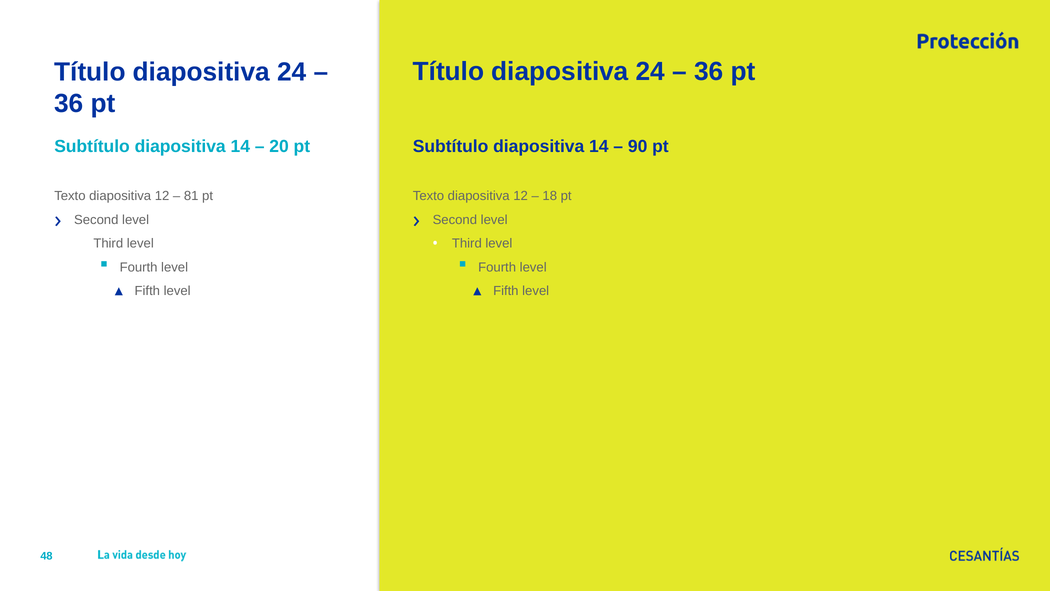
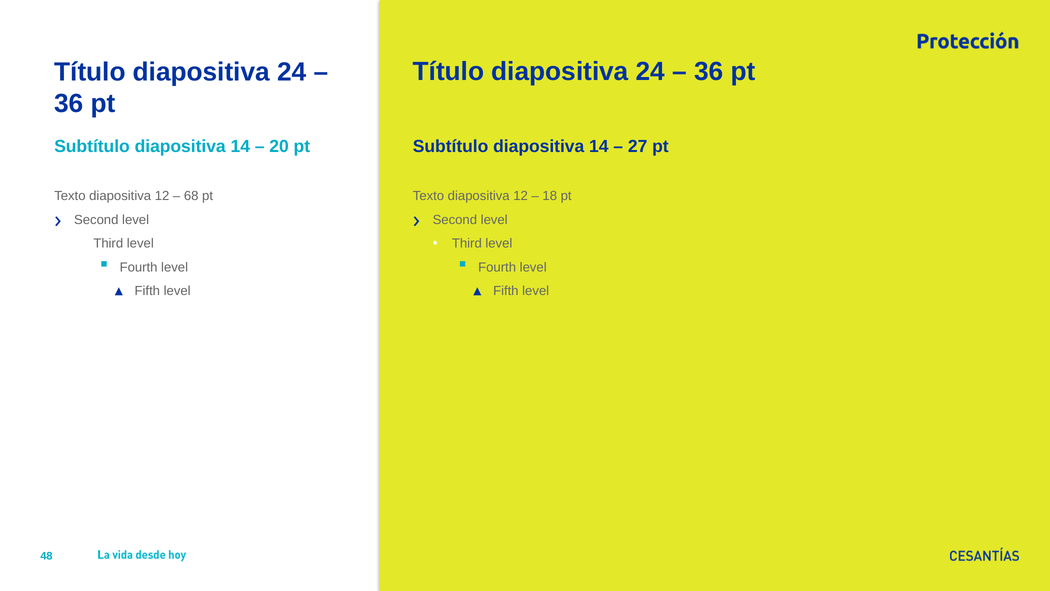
90: 90 -> 27
81: 81 -> 68
